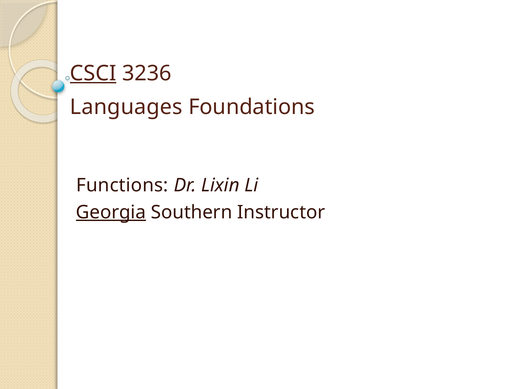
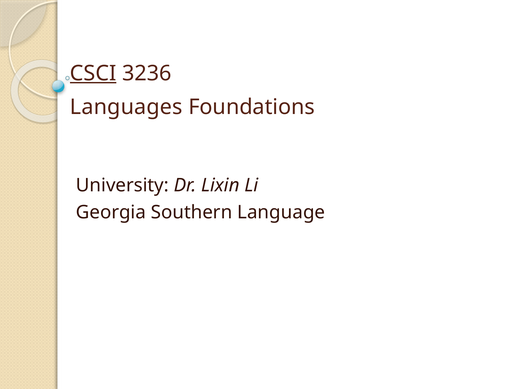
Functions: Functions -> University
Georgia underline: present -> none
Instructor: Instructor -> Language
